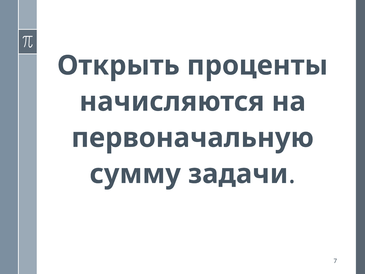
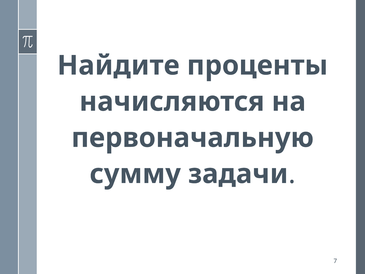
Открыть: Открыть -> Найдите
